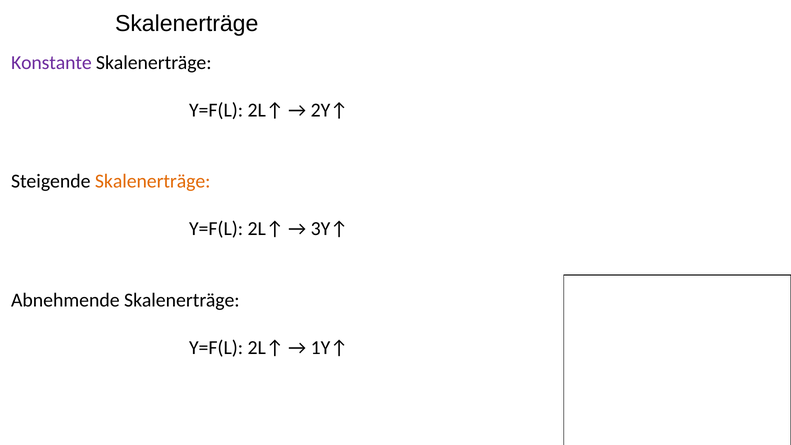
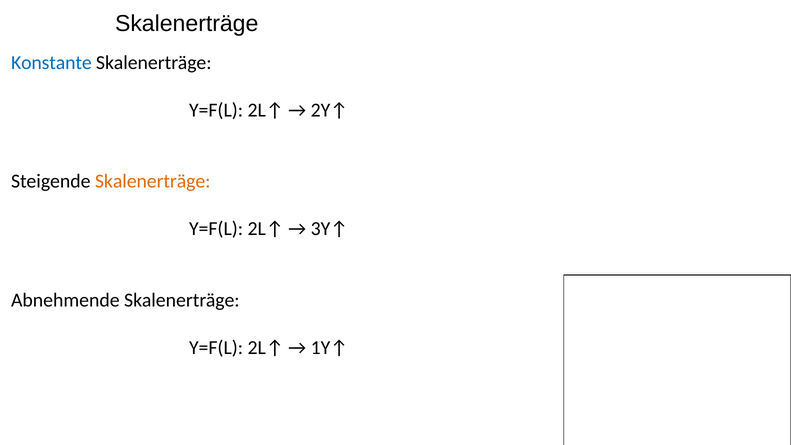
Konstante colour: purple -> blue
